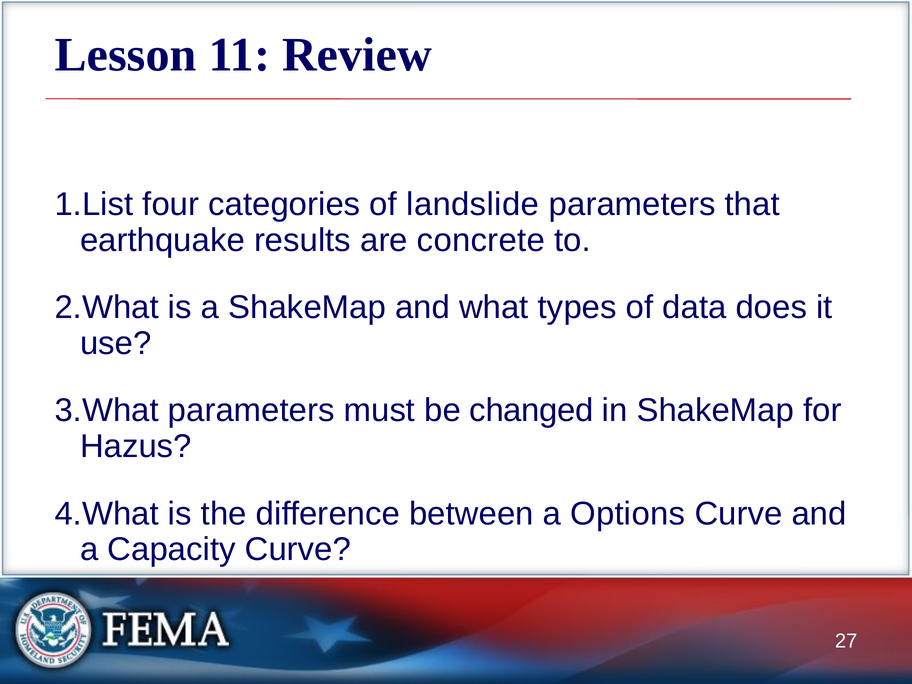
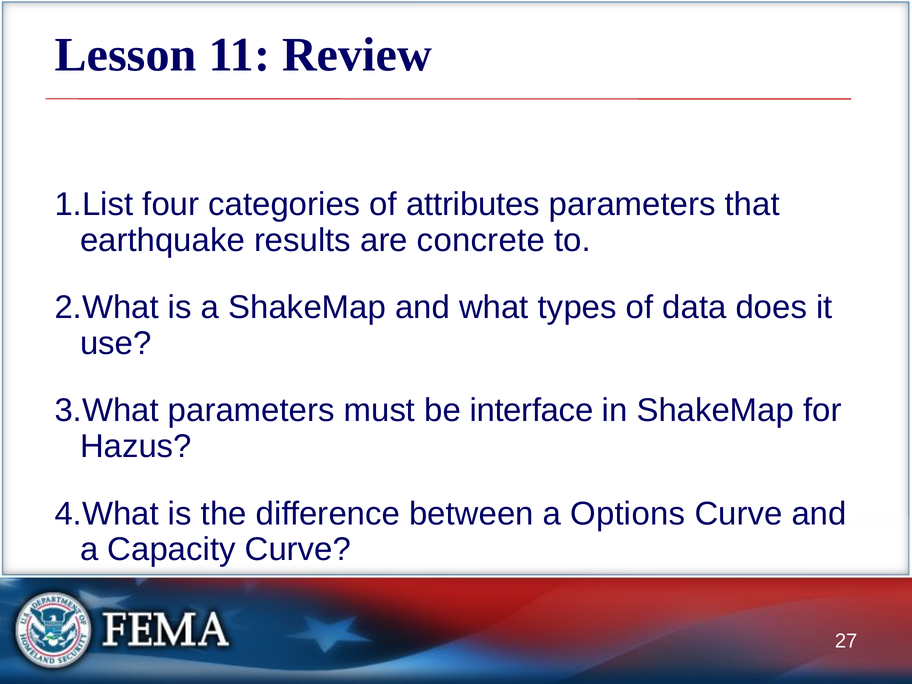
landslide: landslide -> attributes
changed: changed -> interface
